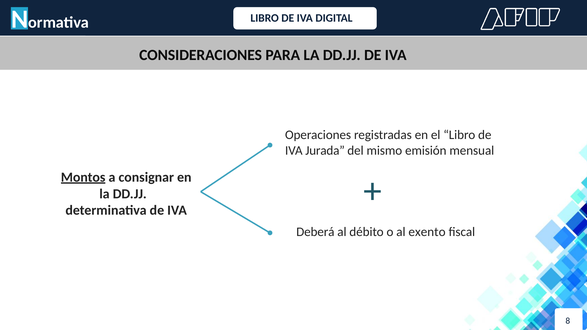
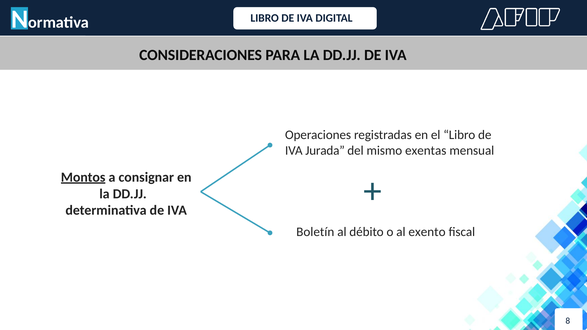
emisión: emisión -> exentas
Deberá: Deberá -> Boletín
